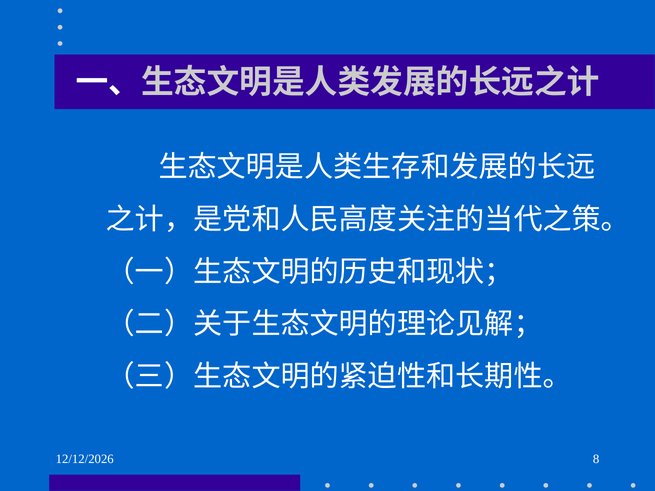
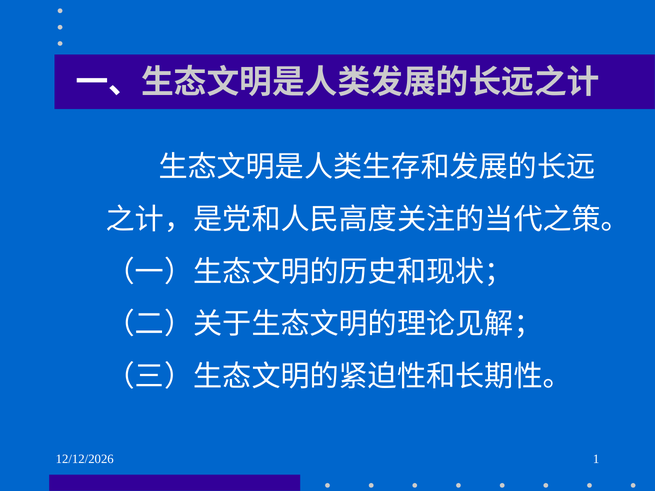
8: 8 -> 1
